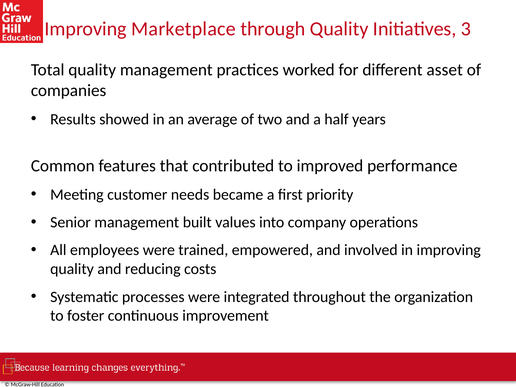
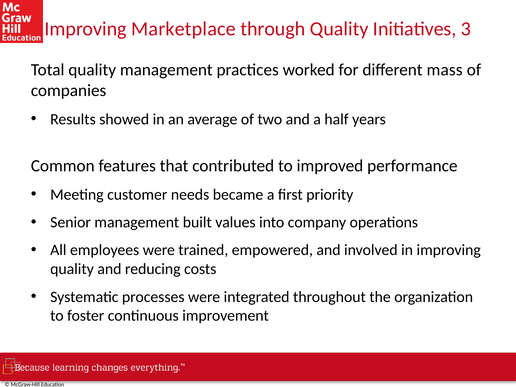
asset: asset -> mass
